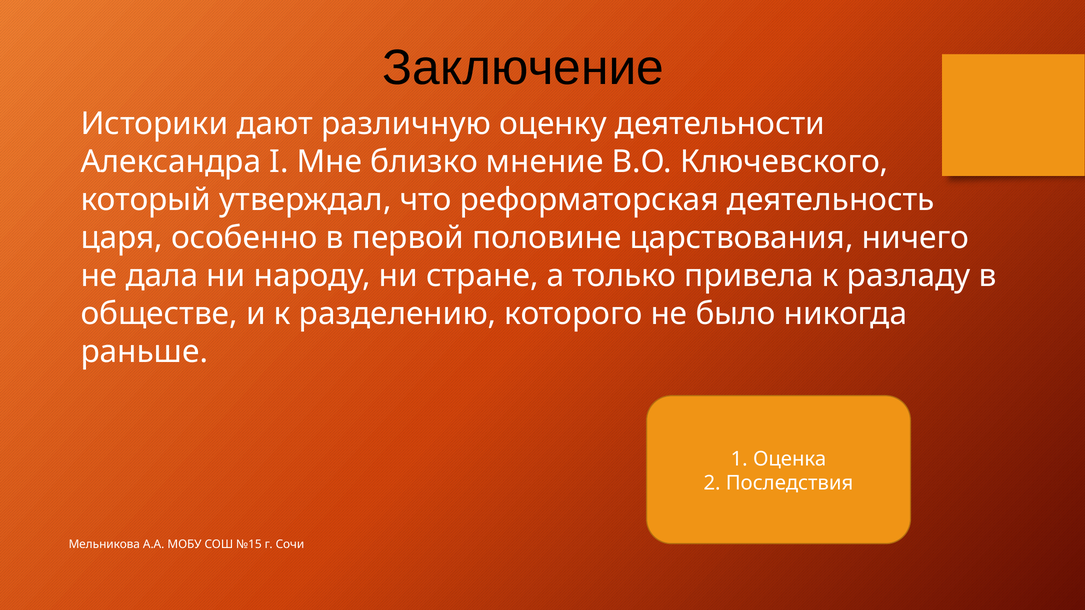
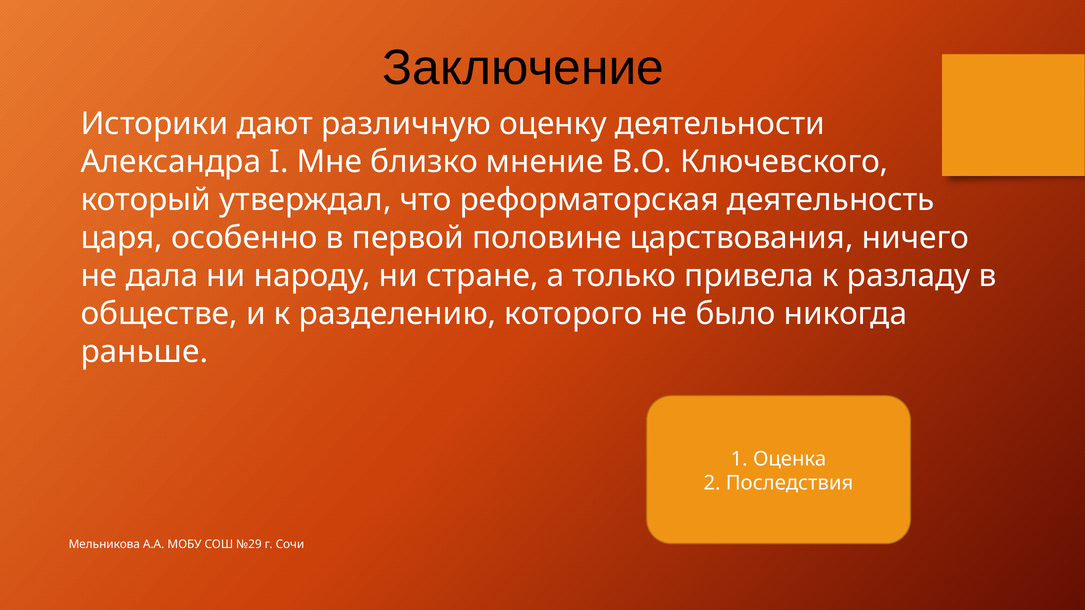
№15: №15 -> №29
